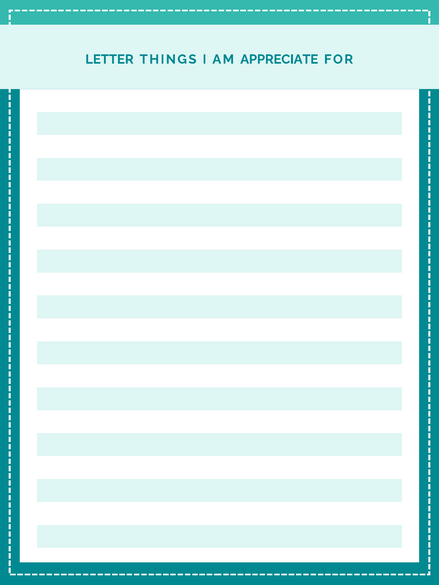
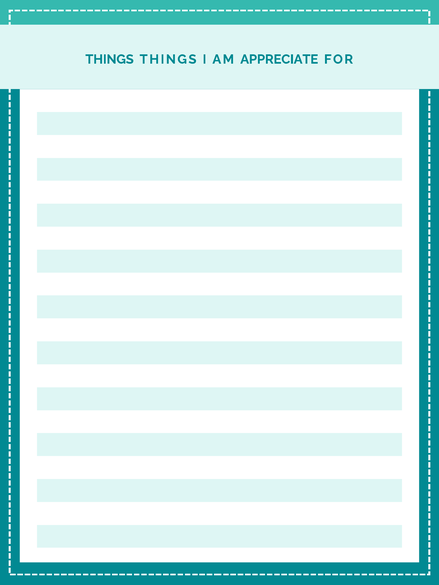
LETTER at (109, 59): LETTER -> THINGS
